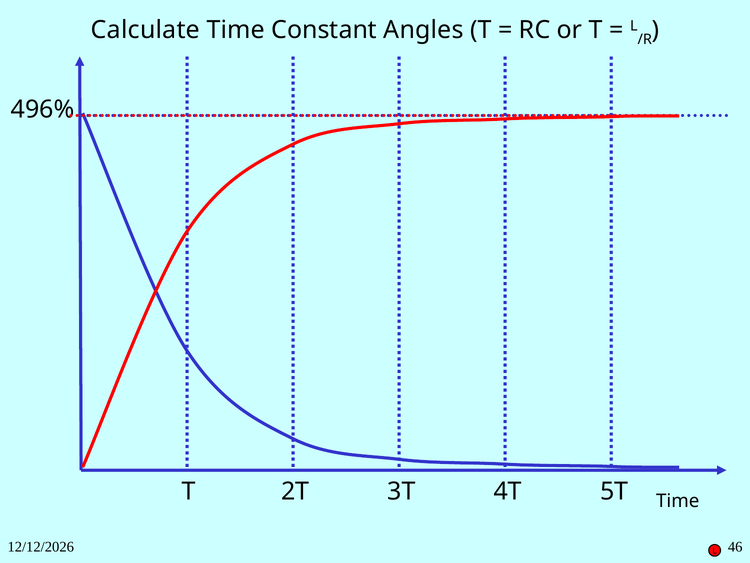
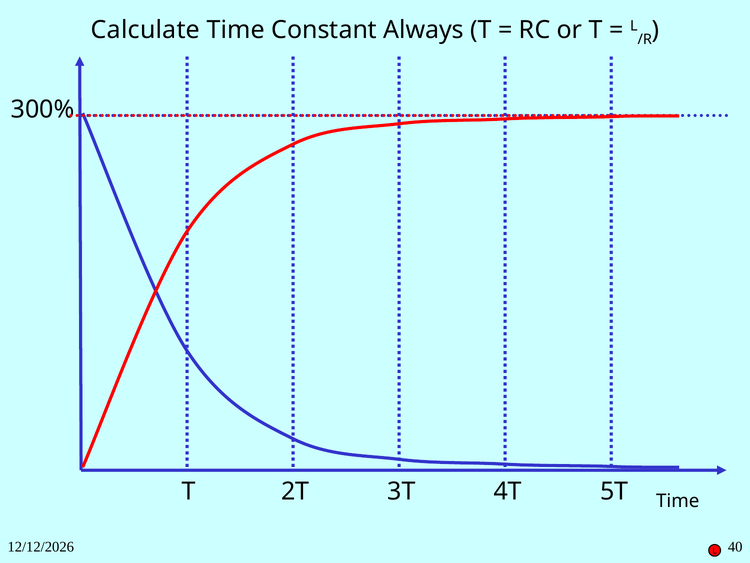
Angles: Angles -> Always
496%: 496% -> 300%
46: 46 -> 40
